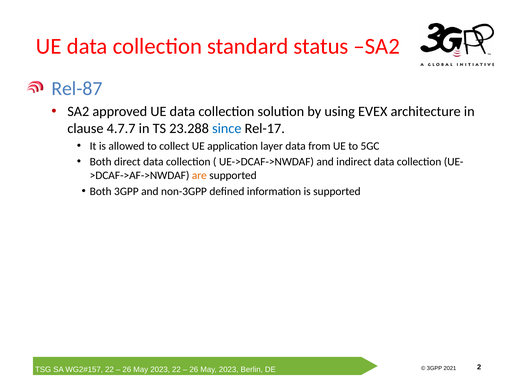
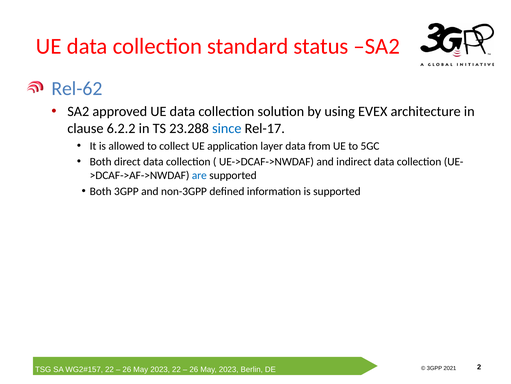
Rel-87: Rel-87 -> Rel-62
4.7.7: 4.7.7 -> 6.2.2
are colour: orange -> blue
